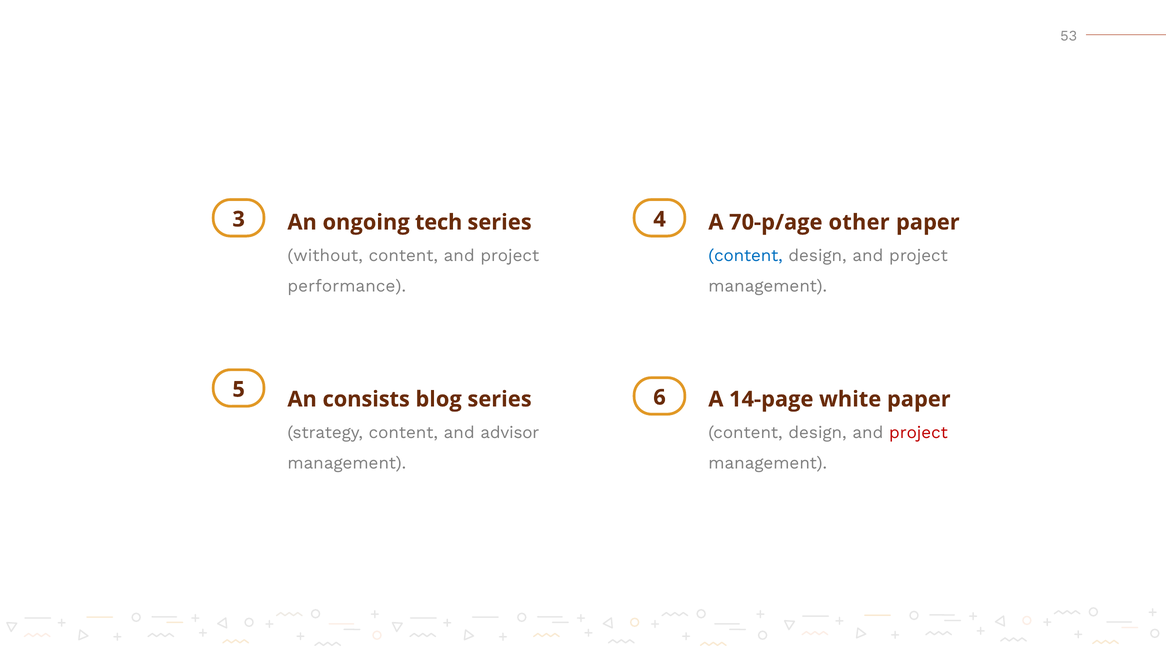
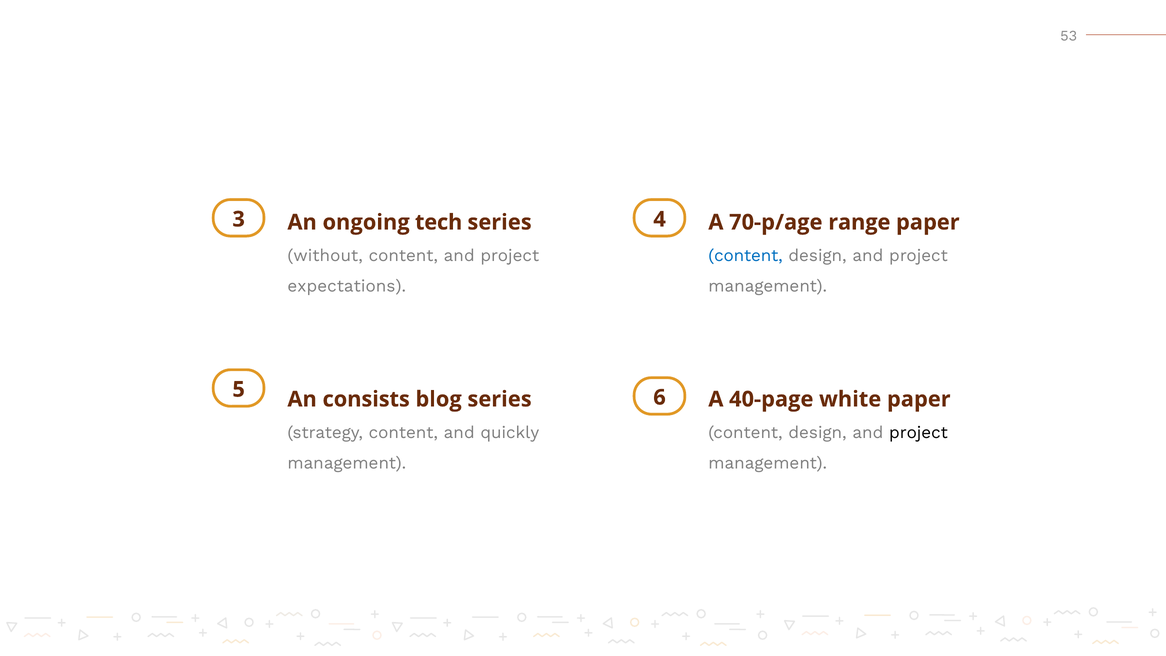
other: other -> range
performance: performance -> expectations
14-page: 14-page -> 40-page
advisor: advisor -> quickly
project at (918, 432) colour: red -> black
